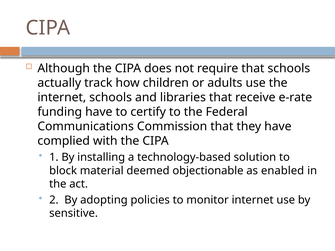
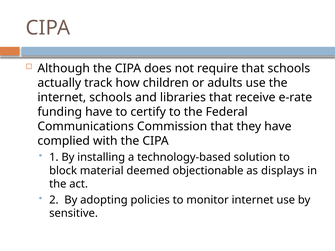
enabled: enabled -> displays
